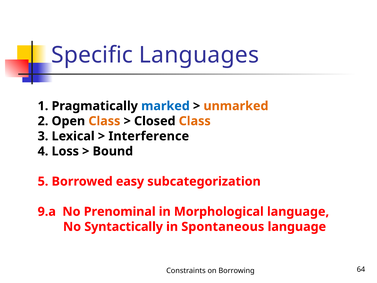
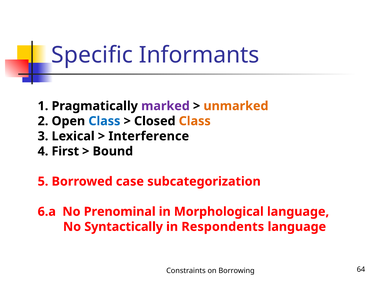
Languages: Languages -> Informants
marked colour: blue -> purple
Class at (104, 121) colour: orange -> blue
Loss: Loss -> First
easy: easy -> case
9.a: 9.a -> 6.a
Spontaneous: Spontaneous -> Respondents
